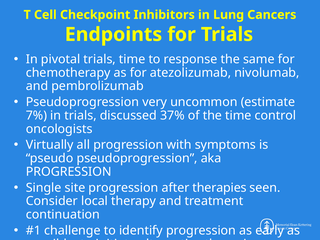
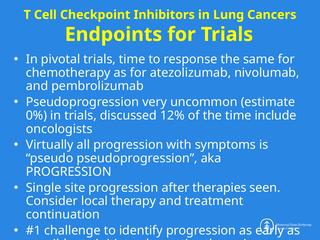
7%: 7% -> 0%
37%: 37% -> 12%
control: control -> include
